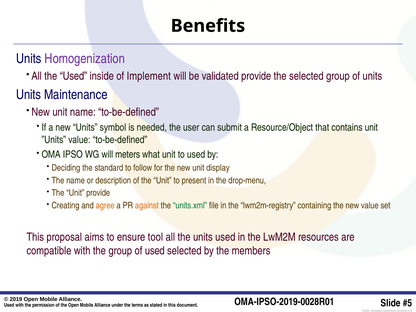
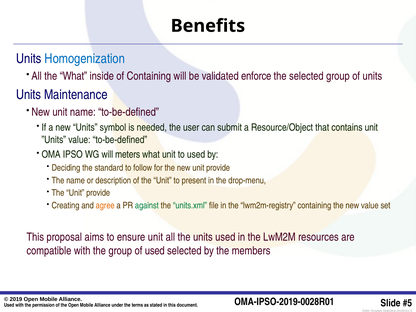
Homogenization colour: purple -> blue
the Used: Used -> What
of Implement: Implement -> Containing
validated provide: provide -> enforce
new unit display: display -> provide
against colour: orange -> green
ensure tool: tool -> unit
